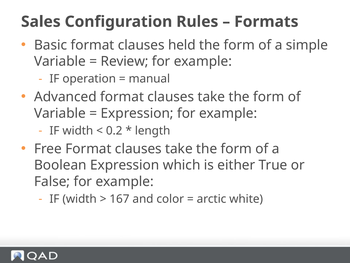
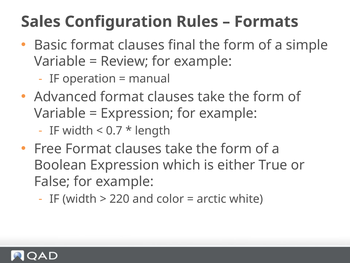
held: held -> final
0.2: 0.2 -> 0.7
167: 167 -> 220
